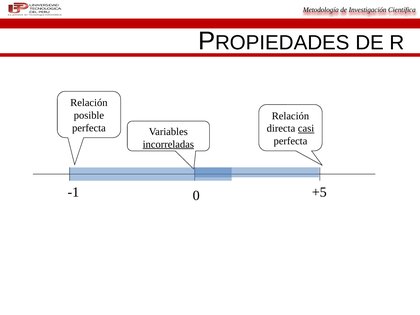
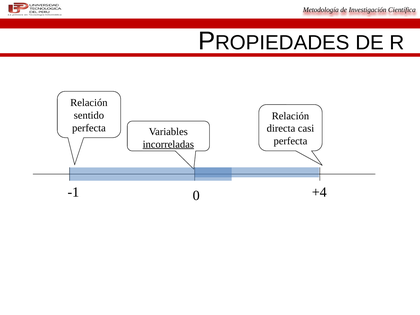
posible: posible -> sentido
casi underline: present -> none
+5: +5 -> +4
